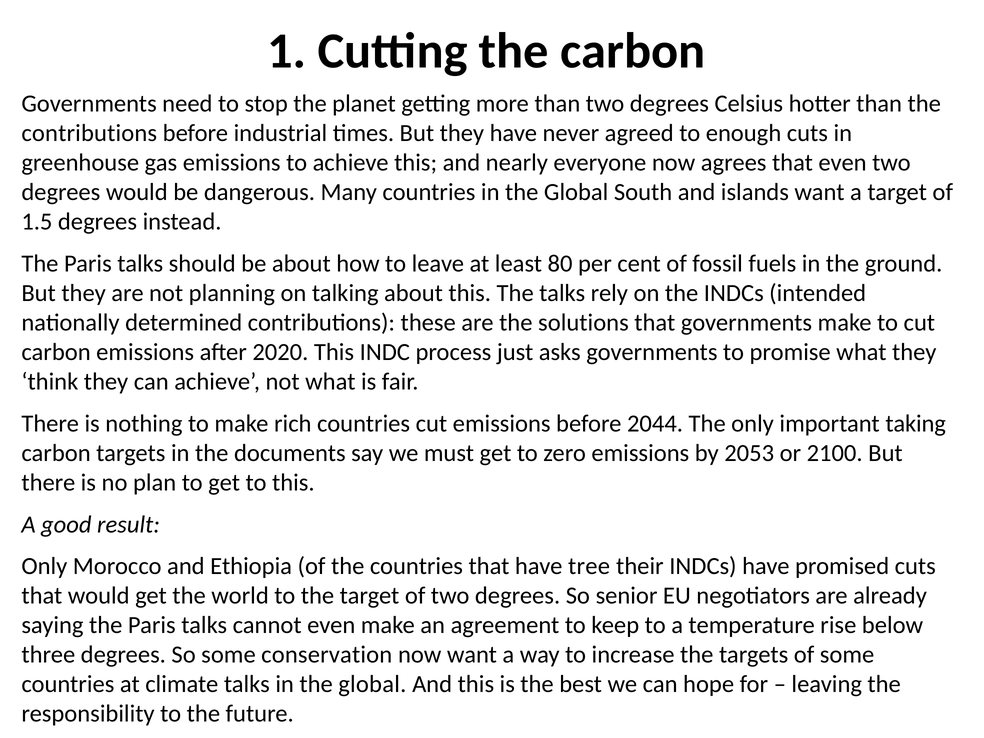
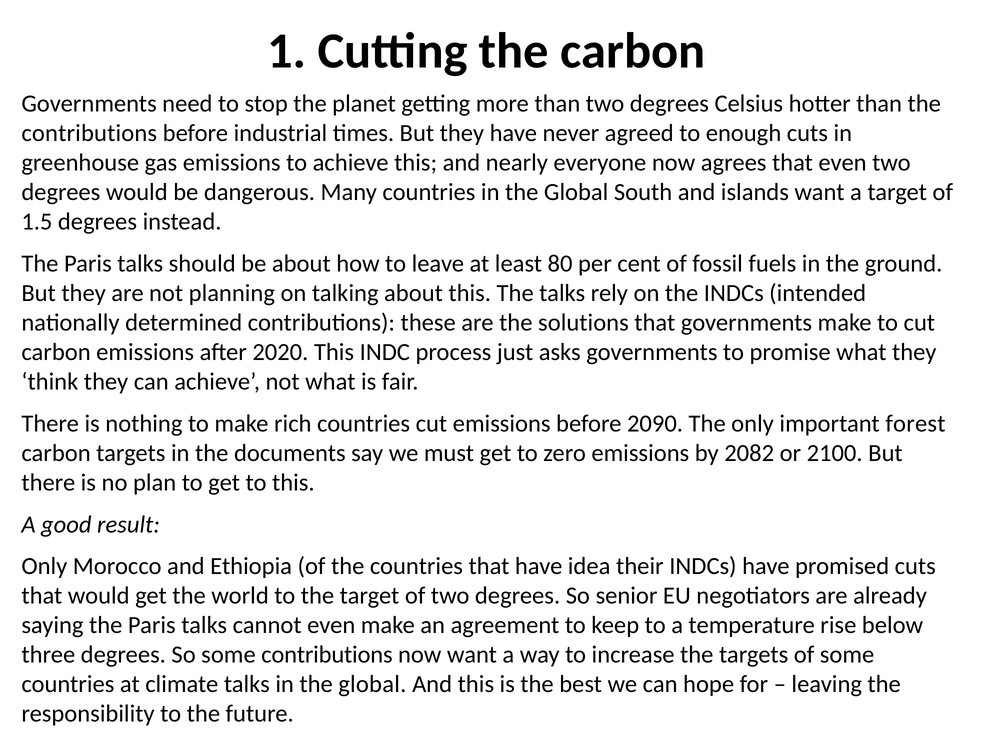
2044: 2044 -> 2090
taking: taking -> forest
2053: 2053 -> 2082
tree: tree -> idea
some conservation: conservation -> contributions
